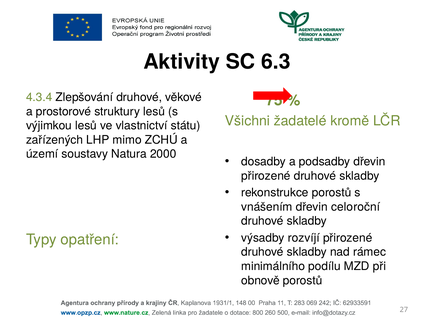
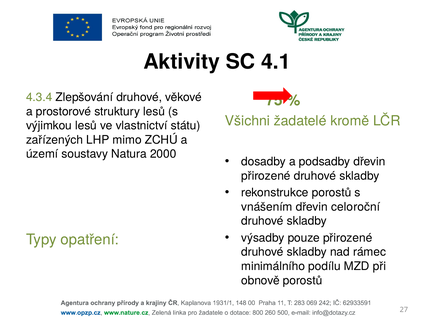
6.3: 6.3 -> 4.1
rozvíjí: rozvíjí -> pouze
